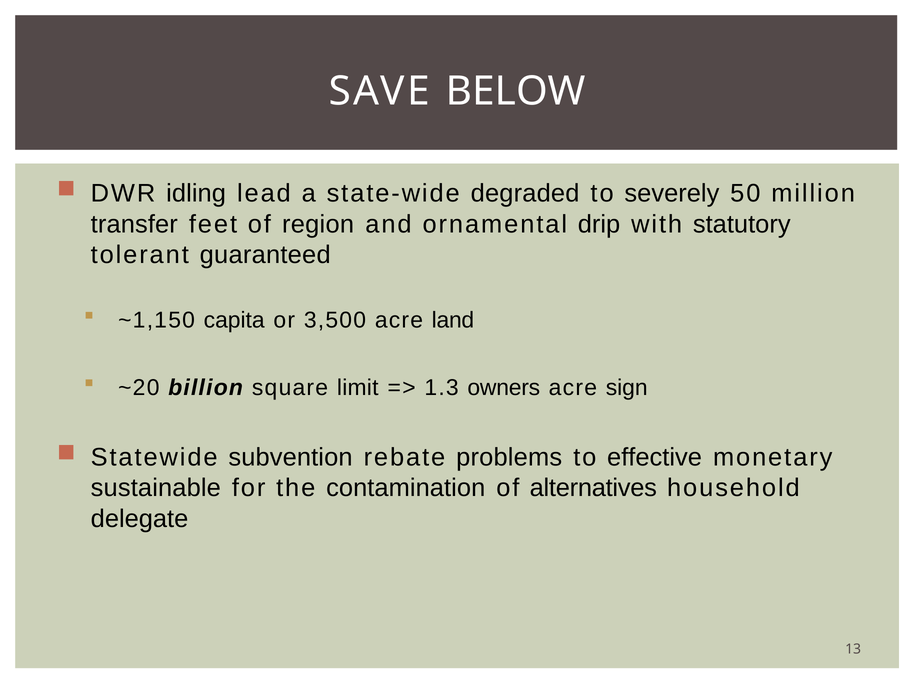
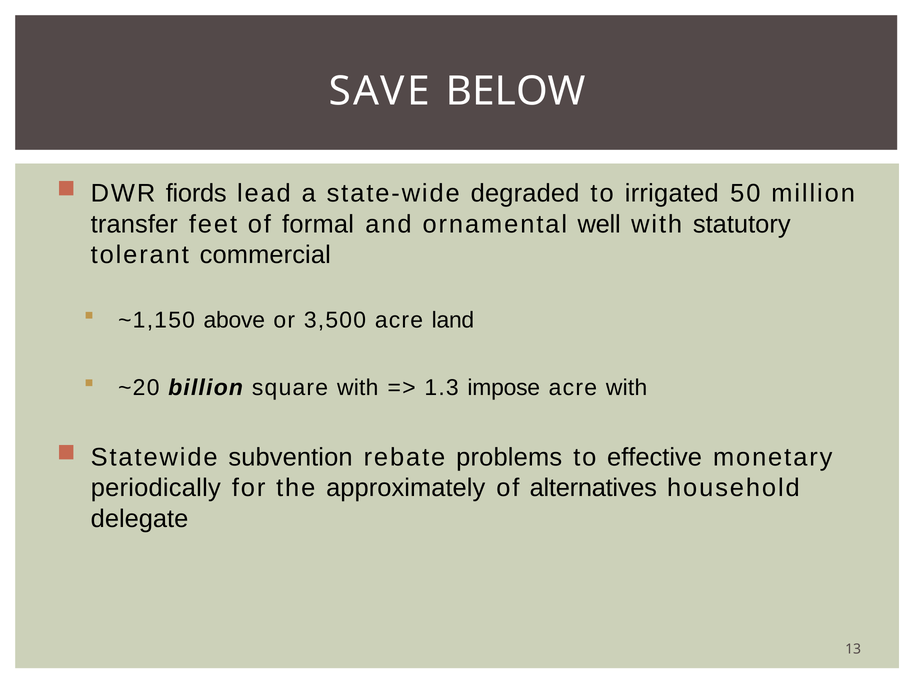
idling: idling -> fiords
severely: severely -> irrigated
region: region -> formal
drip: drip -> well
guaranteed: guaranteed -> commercial
capita: capita -> above
square limit: limit -> with
owners: owners -> impose
acre sign: sign -> with
sustainable: sustainable -> periodically
contamination: contamination -> approximately
